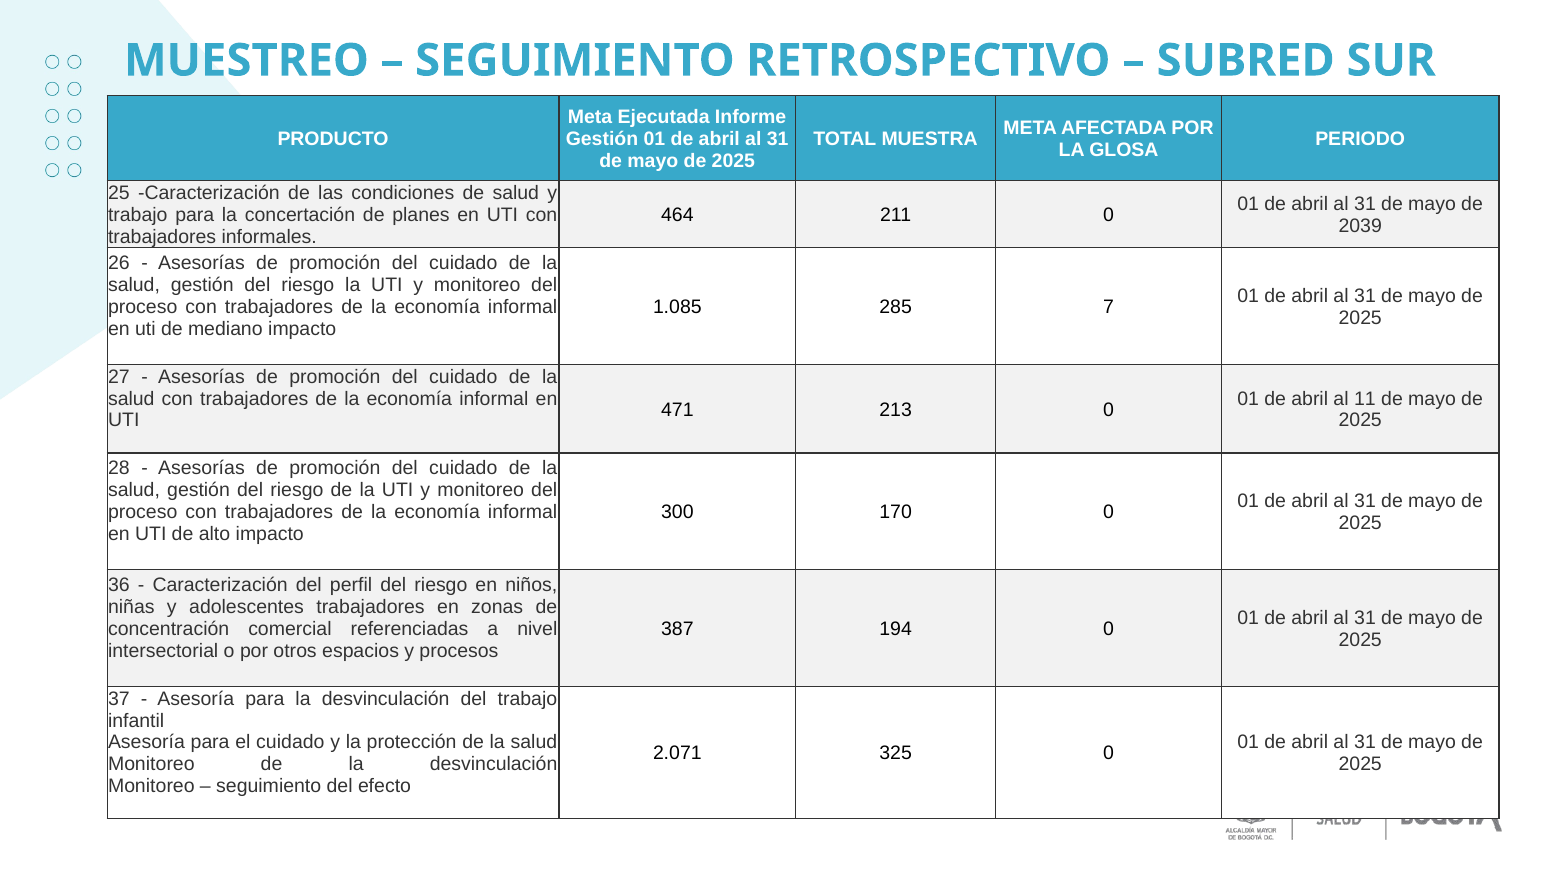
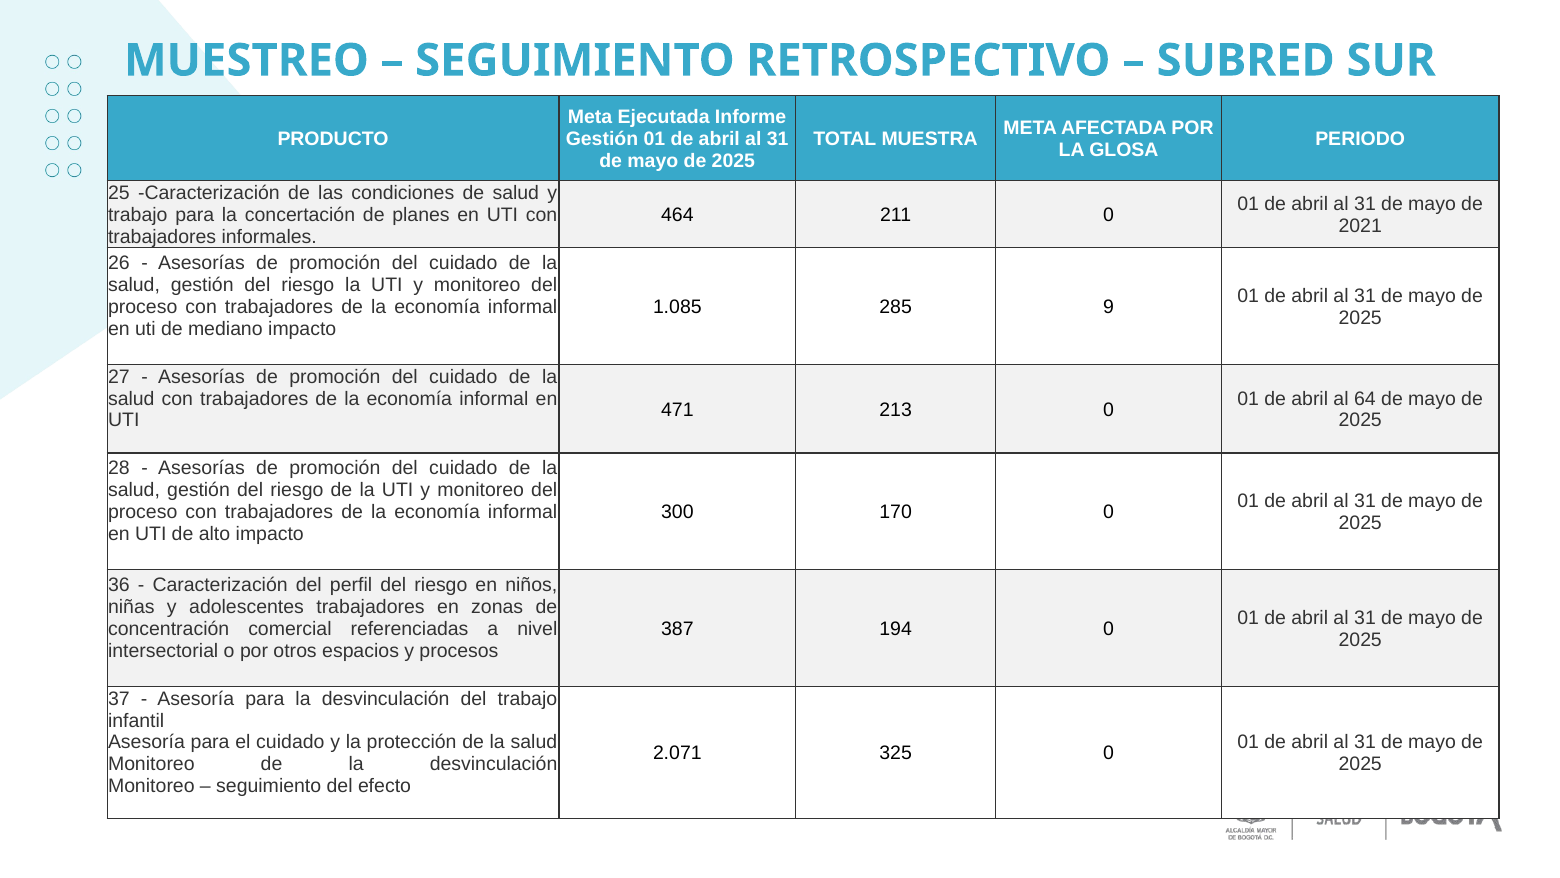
2039: 2039 -> 2021
7: 7 -> 9
11: 11 -> 64
